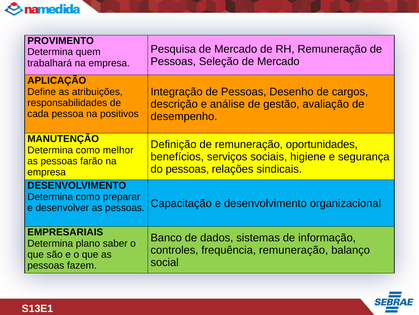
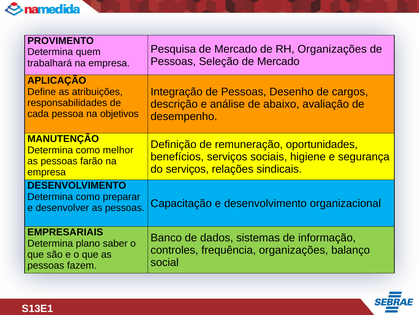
RH Remuneração: Remuneração -> Organizações
gestão: gestão -> abaixo
positivos: positivos -> objetivos
do pessoas: pessoas -> serviços
frequência remuneração: remuneração -> organizações
